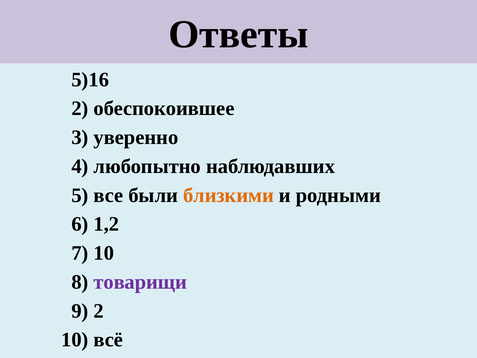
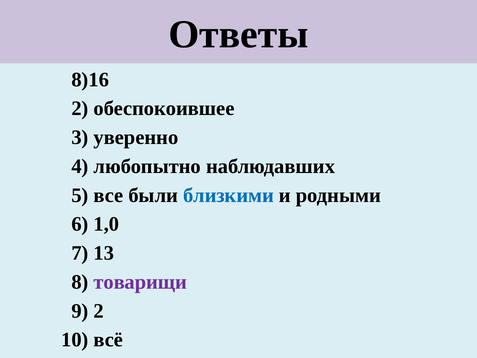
5)16: 5)16 -> 8)16
близкими colour: orange -> blue
1,2: 1,2 -> 1,0
7 10: 10 -> 13
